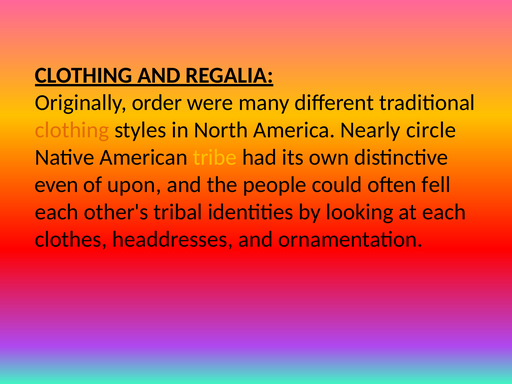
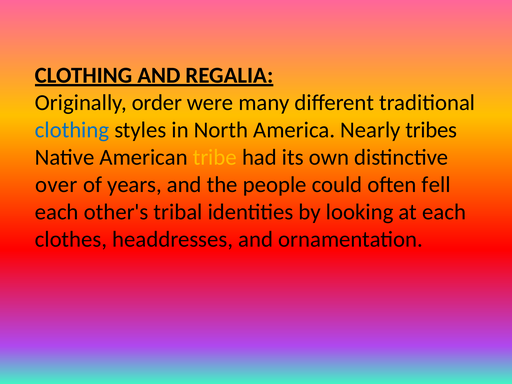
clothing at (72, 130) colour: orange -> blue
circle: circle -> tribes
even: even -> over
upon: upon -> years
